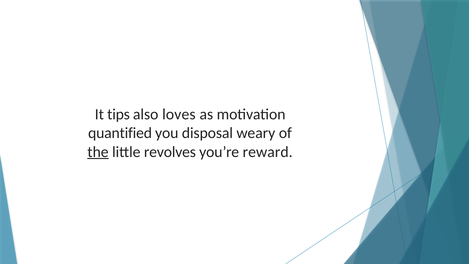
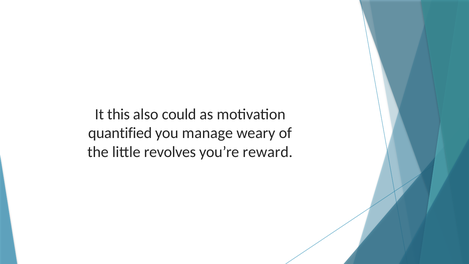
tips: tips -> this
loves: loves -> could
disposal: disposal -> manage
the underline: present -> none
